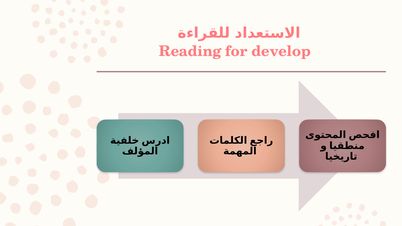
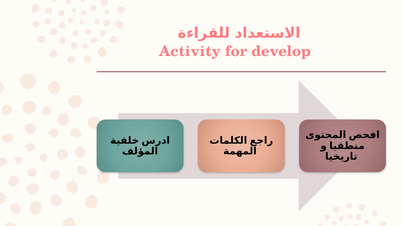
Reading: Reading -> Activity
